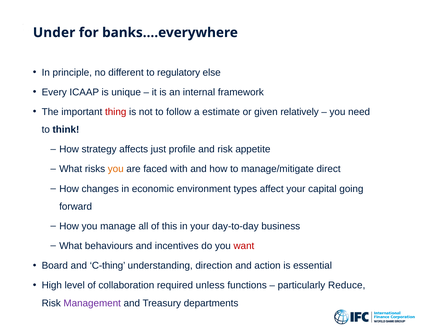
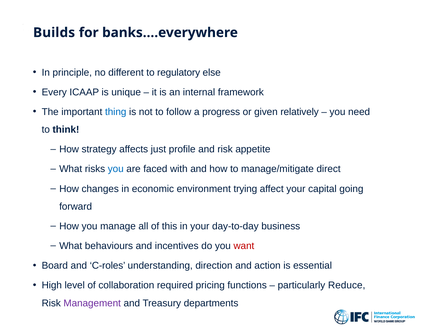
Under: Under -> Builds
thing colour: red -> blue
estimate: estimate -> progress
you at (116, 169) colour: orange -> blue
types: types -> trying
C-thing: C-thing -> C-roles
unless: unless -> pricing
